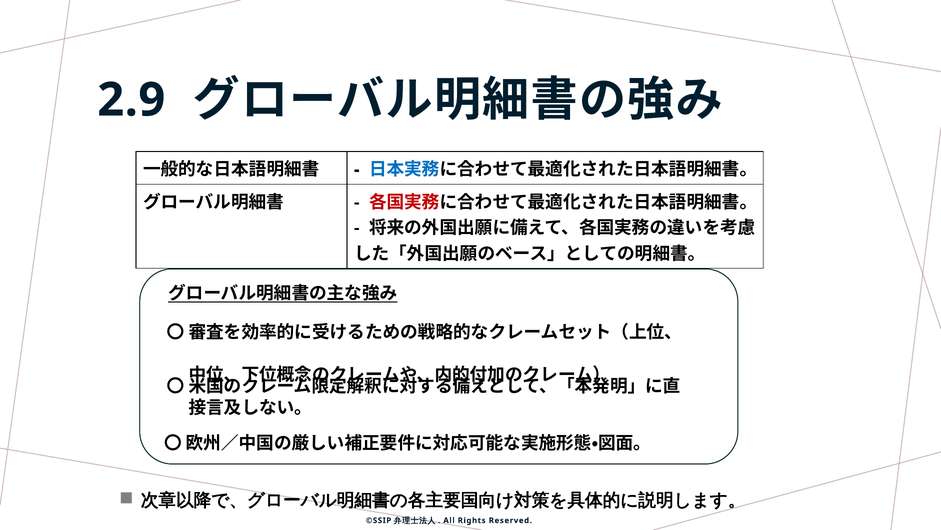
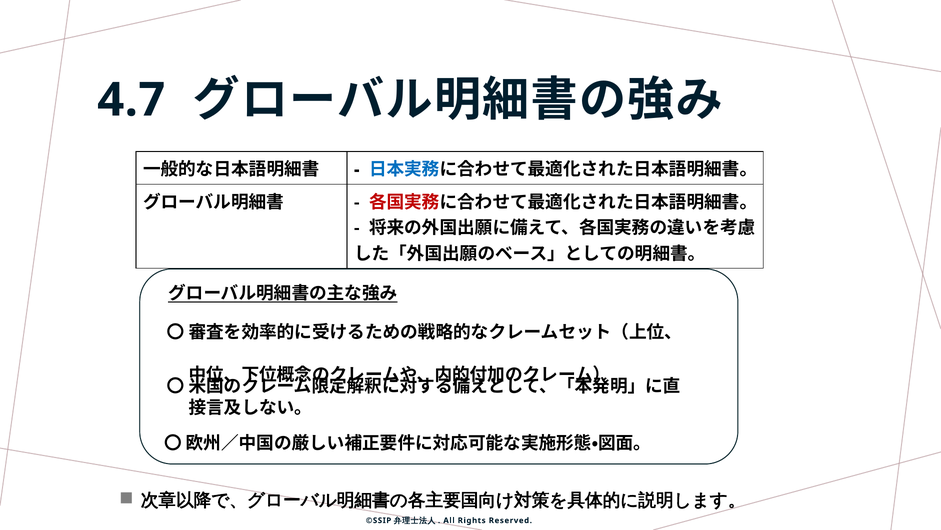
2.9: 2.9 -> 4.7
